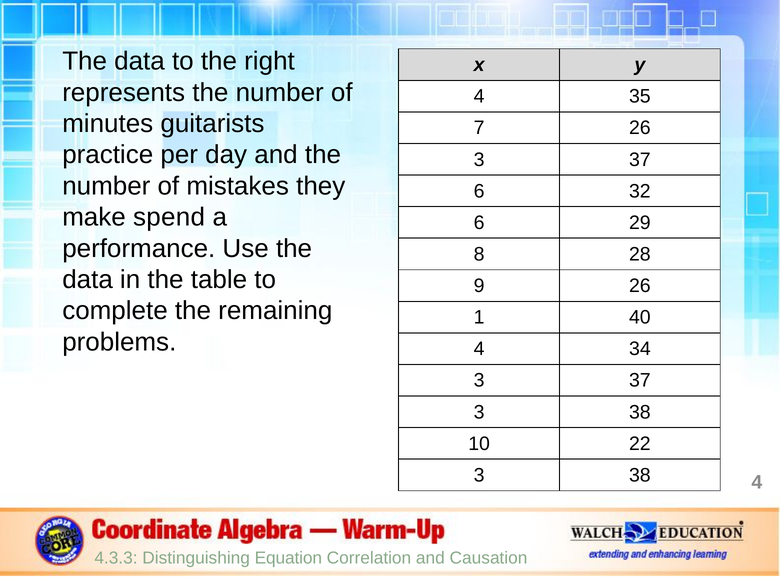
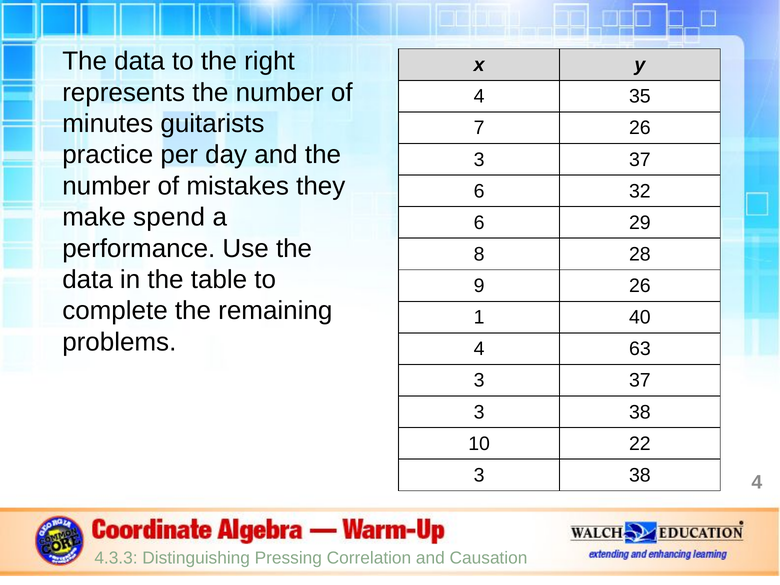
34: 34 -> 63
Equation: Equation -> Pressing
